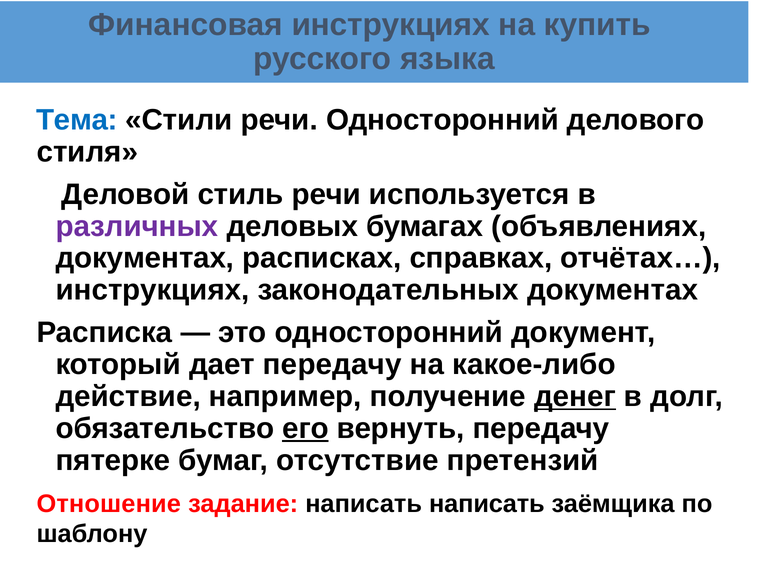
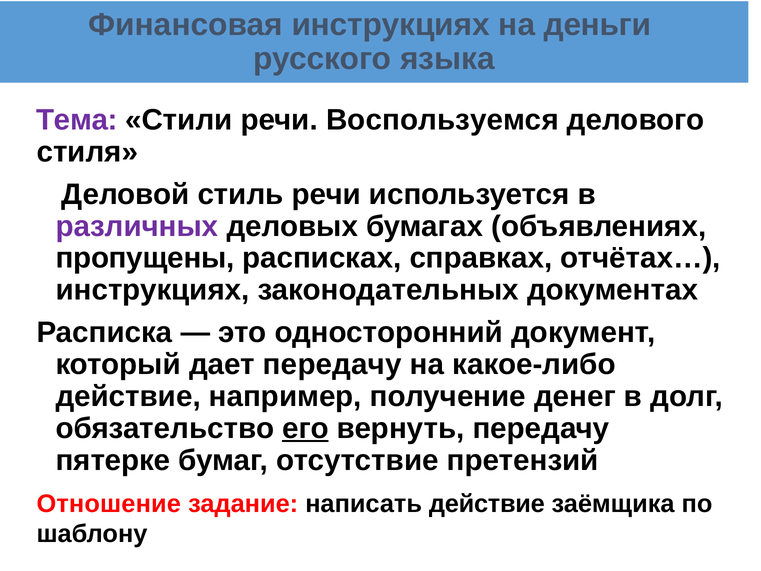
купить: купить -> деньги
Тема colour: blue -> purple
речи Односторонний: Односторонний -> Воспользуемся
документах at (145, 258): документах -> пропущены
денег underline: present -> none
написать написать: написать -> действие
